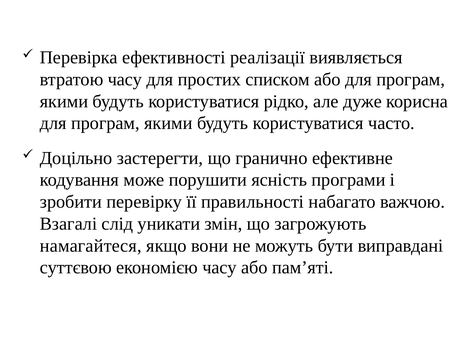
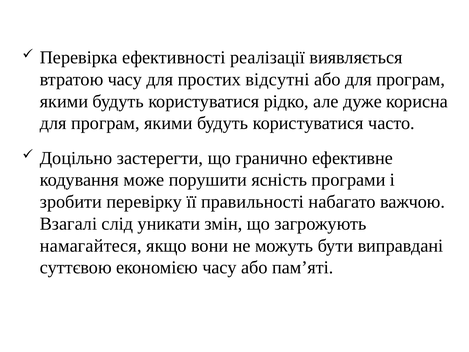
списком: списком -> відсутні
